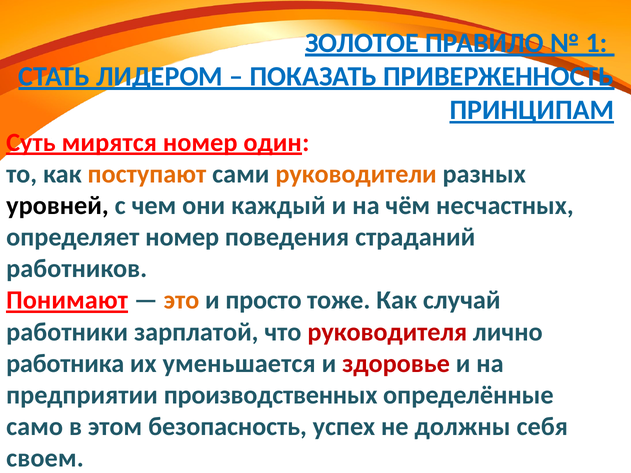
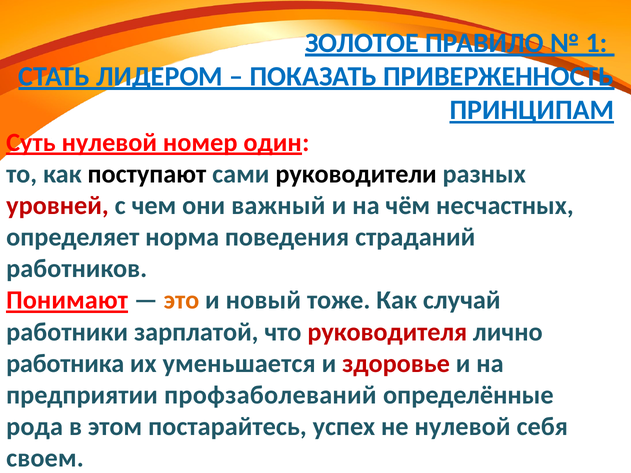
Суть мирятся: мирятся -> нулевой
поступают colour: orange -> black
руководители colour: orange -> black
уровней colour: black -> red
каждый: каждый -> важный
определяет номер: номер -> норма
просто: просто -> новый
производственных: производственных -> профзаболеваний
само: само -> рода
безопасность: безопасность -> постарайтесь
не должны: должны -> нулевой
